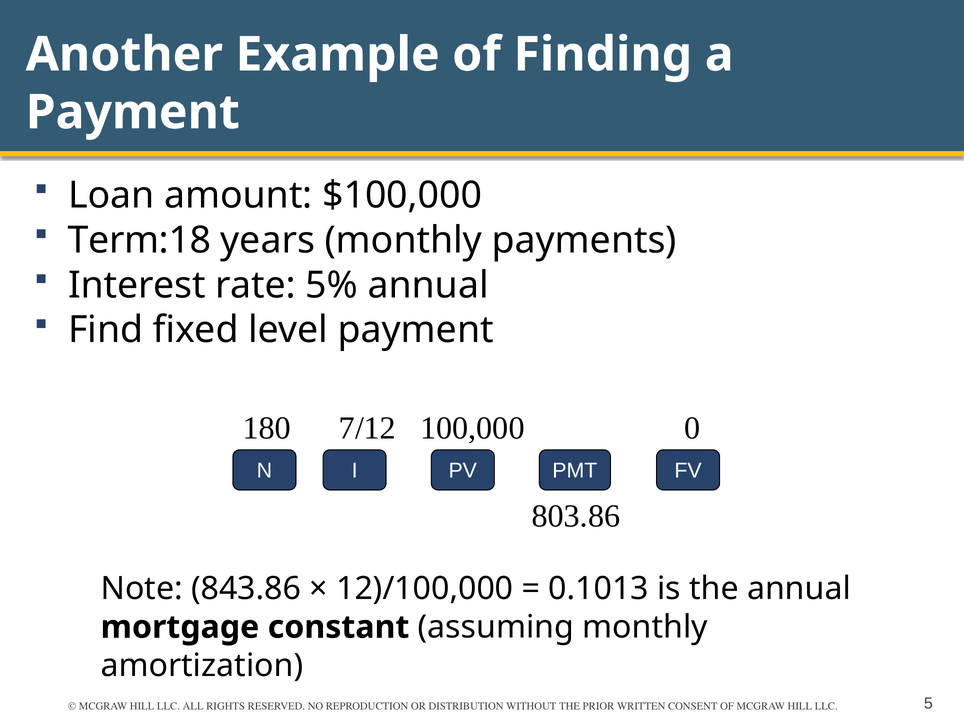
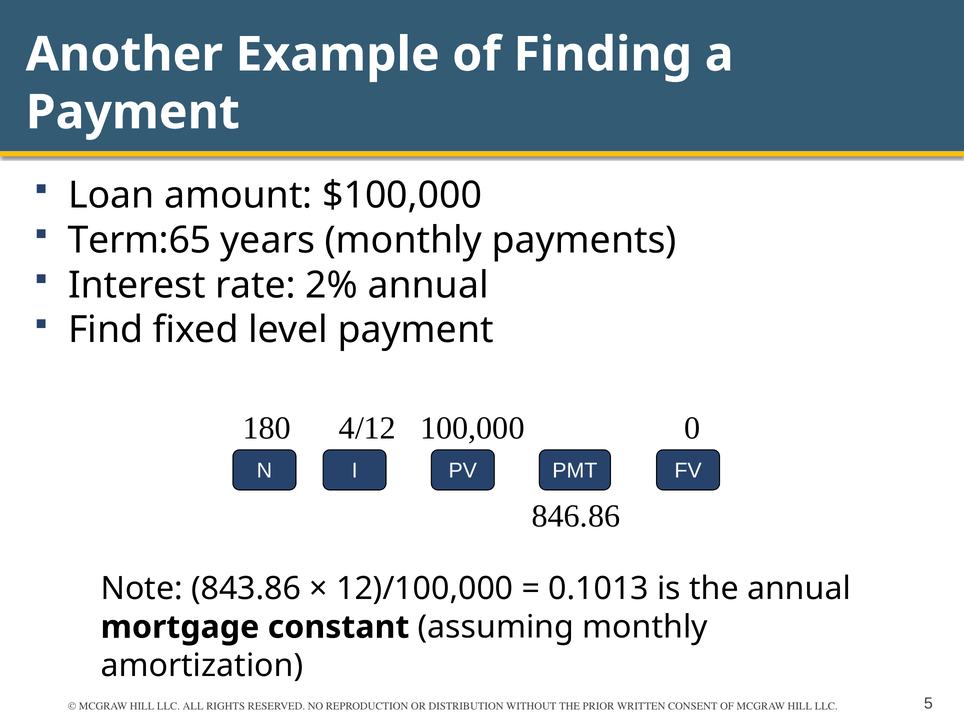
Term:18: Term:18 -> Term:65
5%: 5% -> 2%
7/12: 7/12 -> 4/12
803.86: 803.86 -> 846.86
